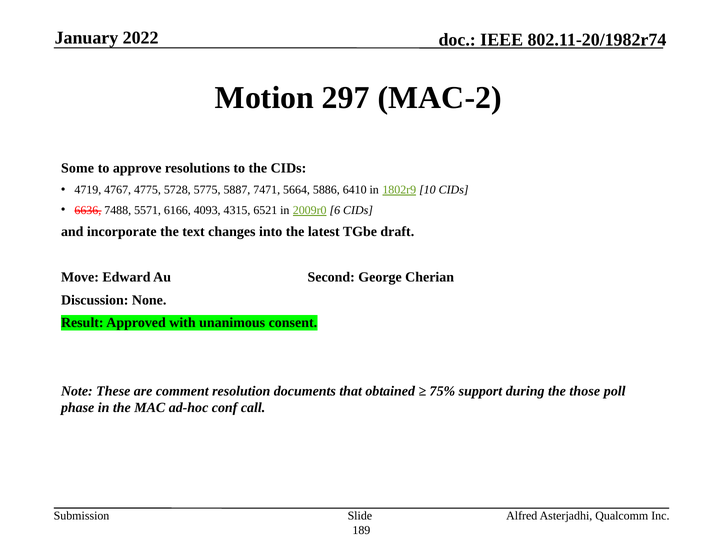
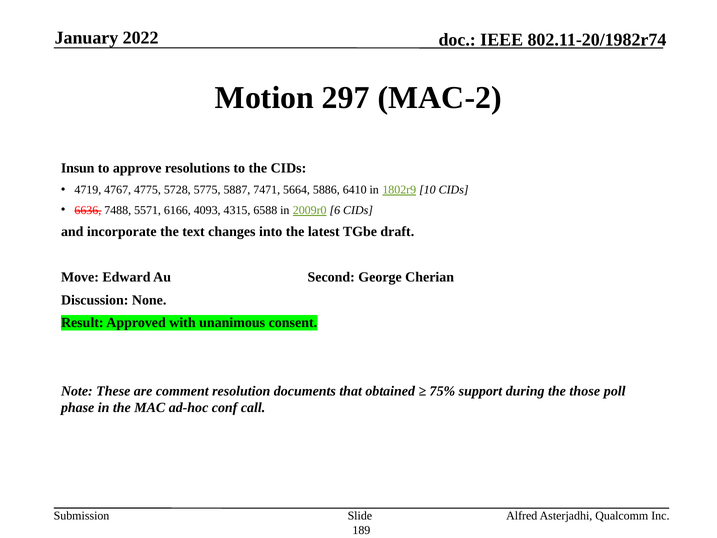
Some: Some -> Insun
6521: 6521 -> 6588
